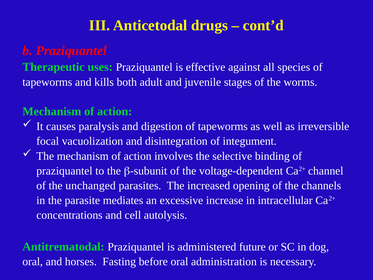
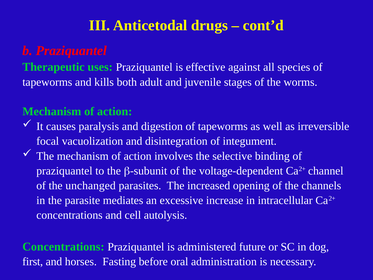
Antitrematodal at (63, 246): Antitrematodal -> Concentrations
oral at (33, 261): oral -> first
